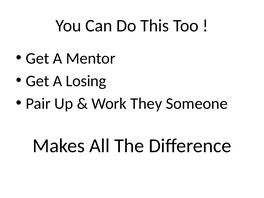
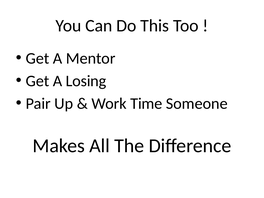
They: They -> Time
